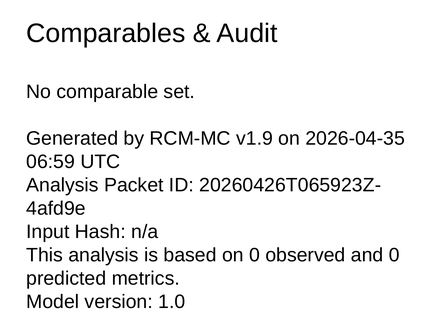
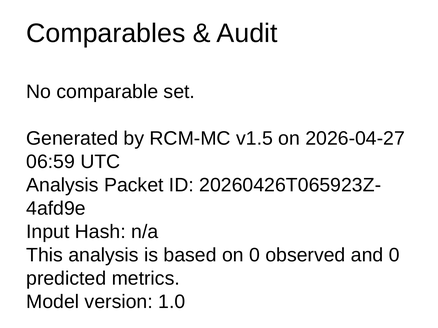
v1.9: v1.9 -> v1.5
2026-04-35: 2026-04-35 -> 2026-04-27
